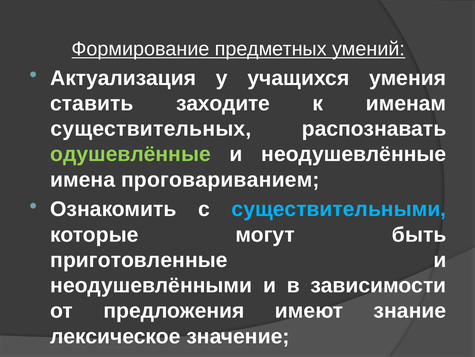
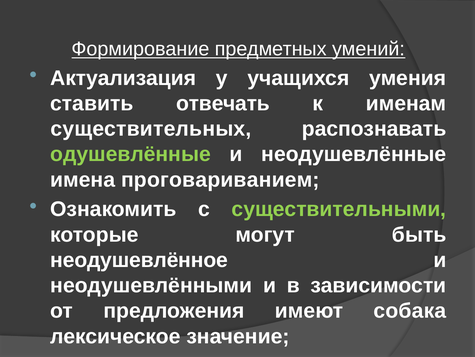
заходите: заходите -> отвечать
существительными colour: light blue -> light green
приготовленные: приготовленные -> неодушевлённое
знание: знание -> собака
